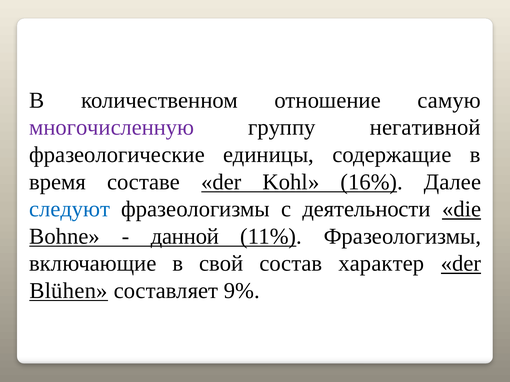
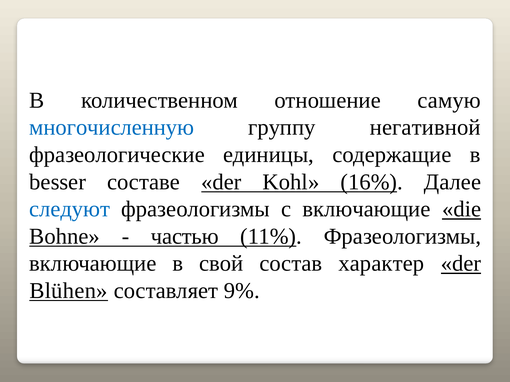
многочисленную colour: purple -> blue
время: время -> besser
с деятельности: деятельности -> включающие
данной: данной -> частью
